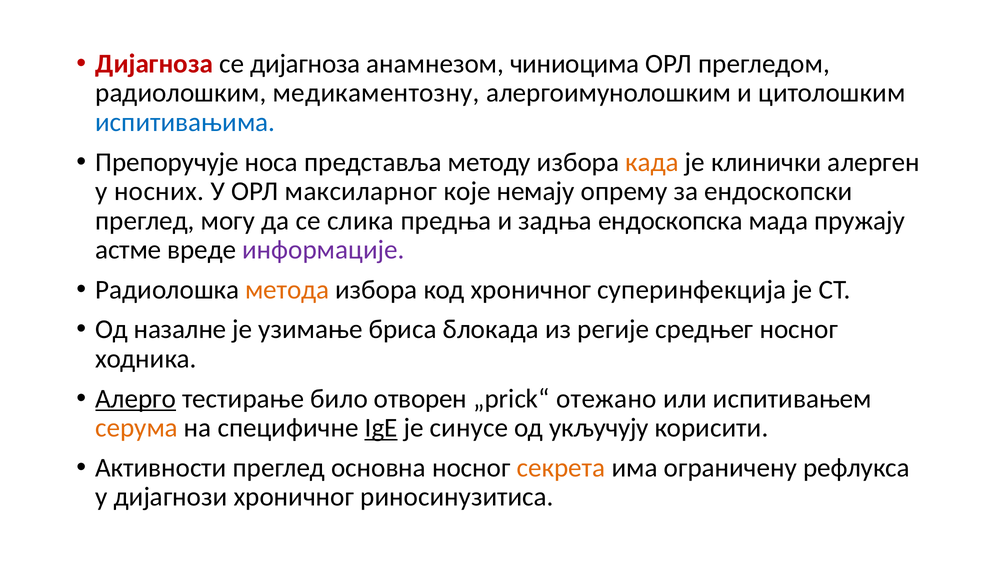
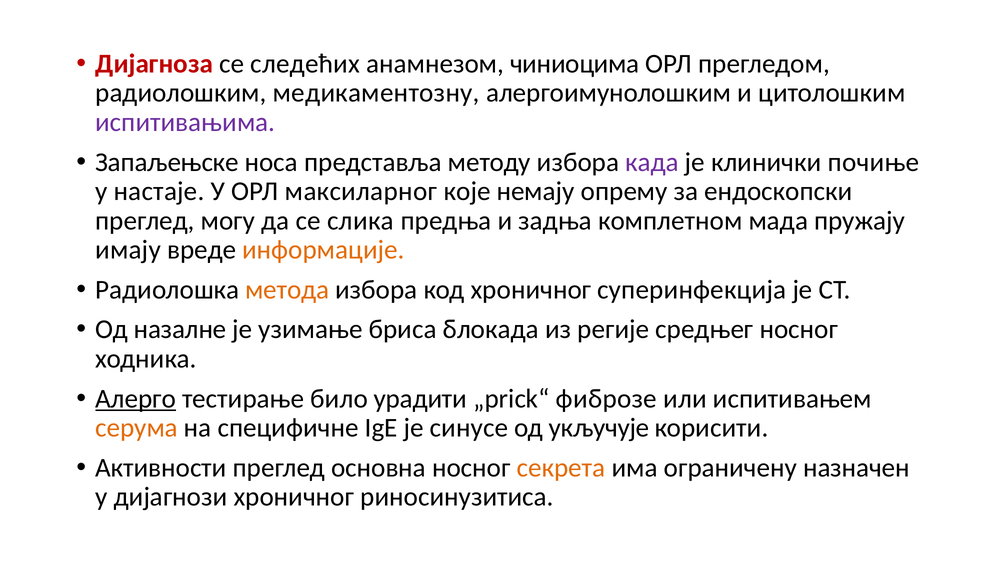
се дијагноза: дијагноза -> следећих
испитивањима colour: blue -> purple
Препоручује: Препоручује -> Запаљењске
када colour: orange -> purple
алерген: алерген -> почиње
носних: носних -> настаје
ендоскопска: ендоскопска -> комплетном
астме: астме -> имају
информације colour: purple -> orange
отворен: отворен -> урадити
отежано: отежано -> фиброзе
IgE underline: present -> none
укључују: укључују -> укључује
рефлукса: рефлукса -> назначен
